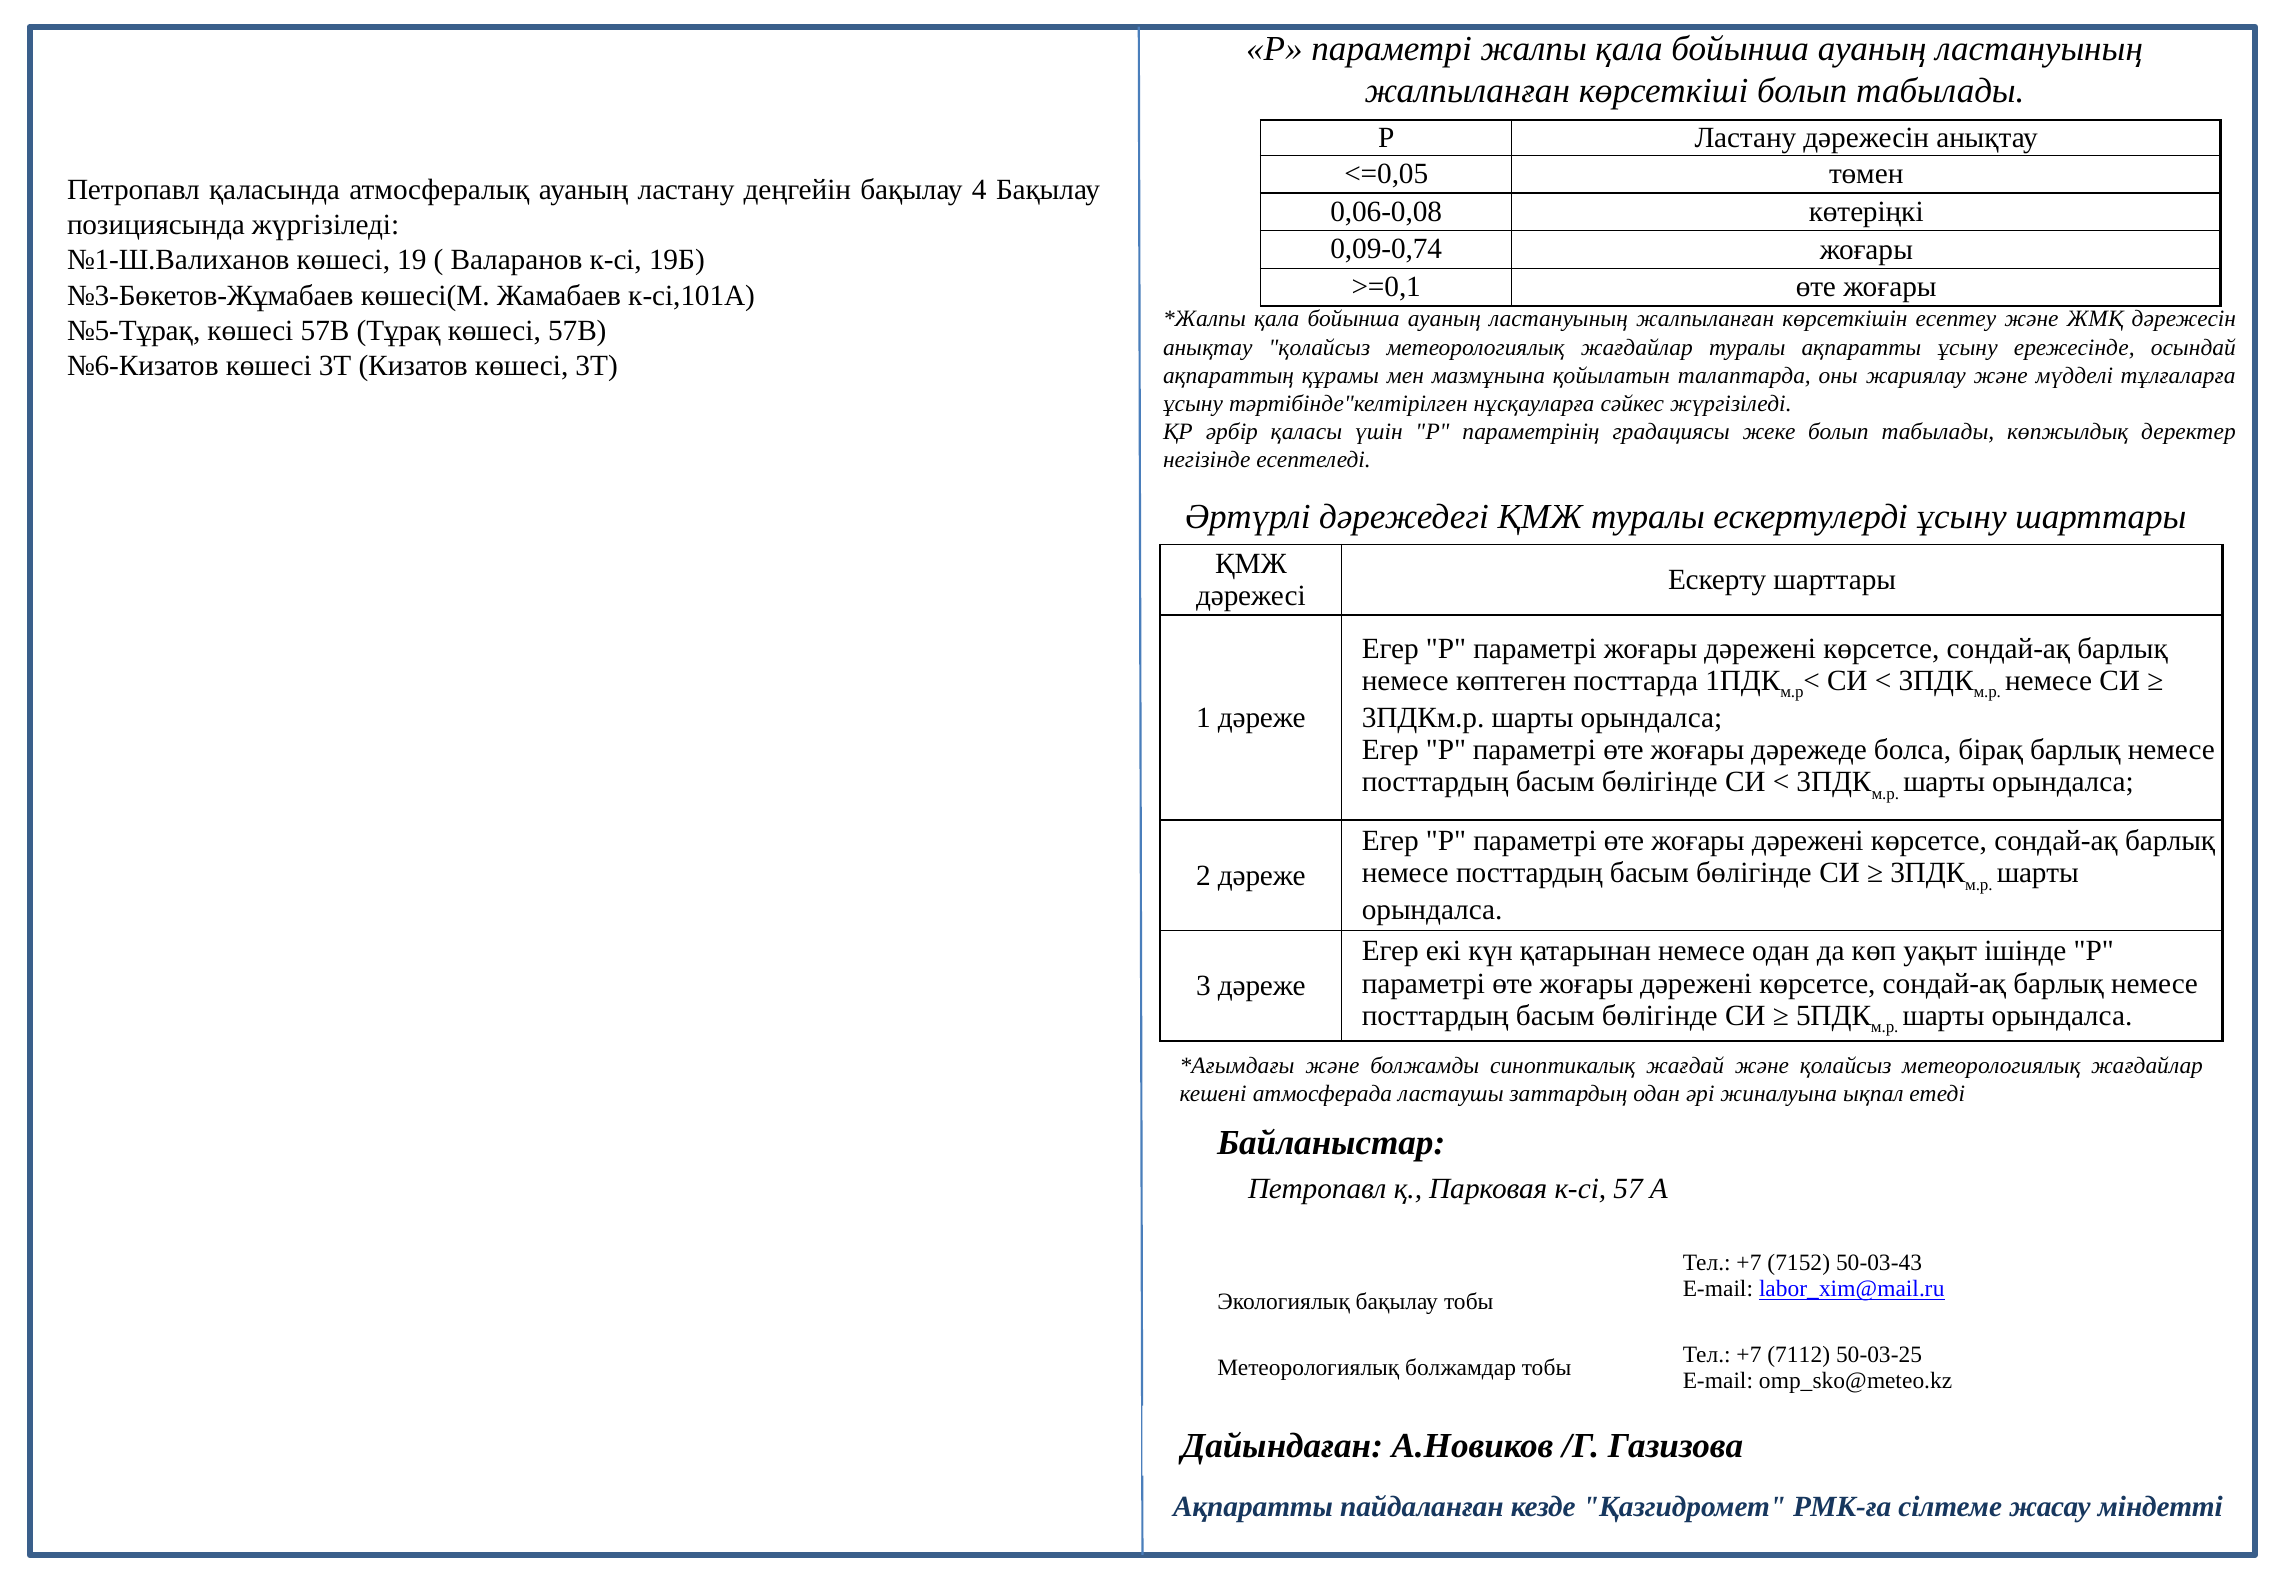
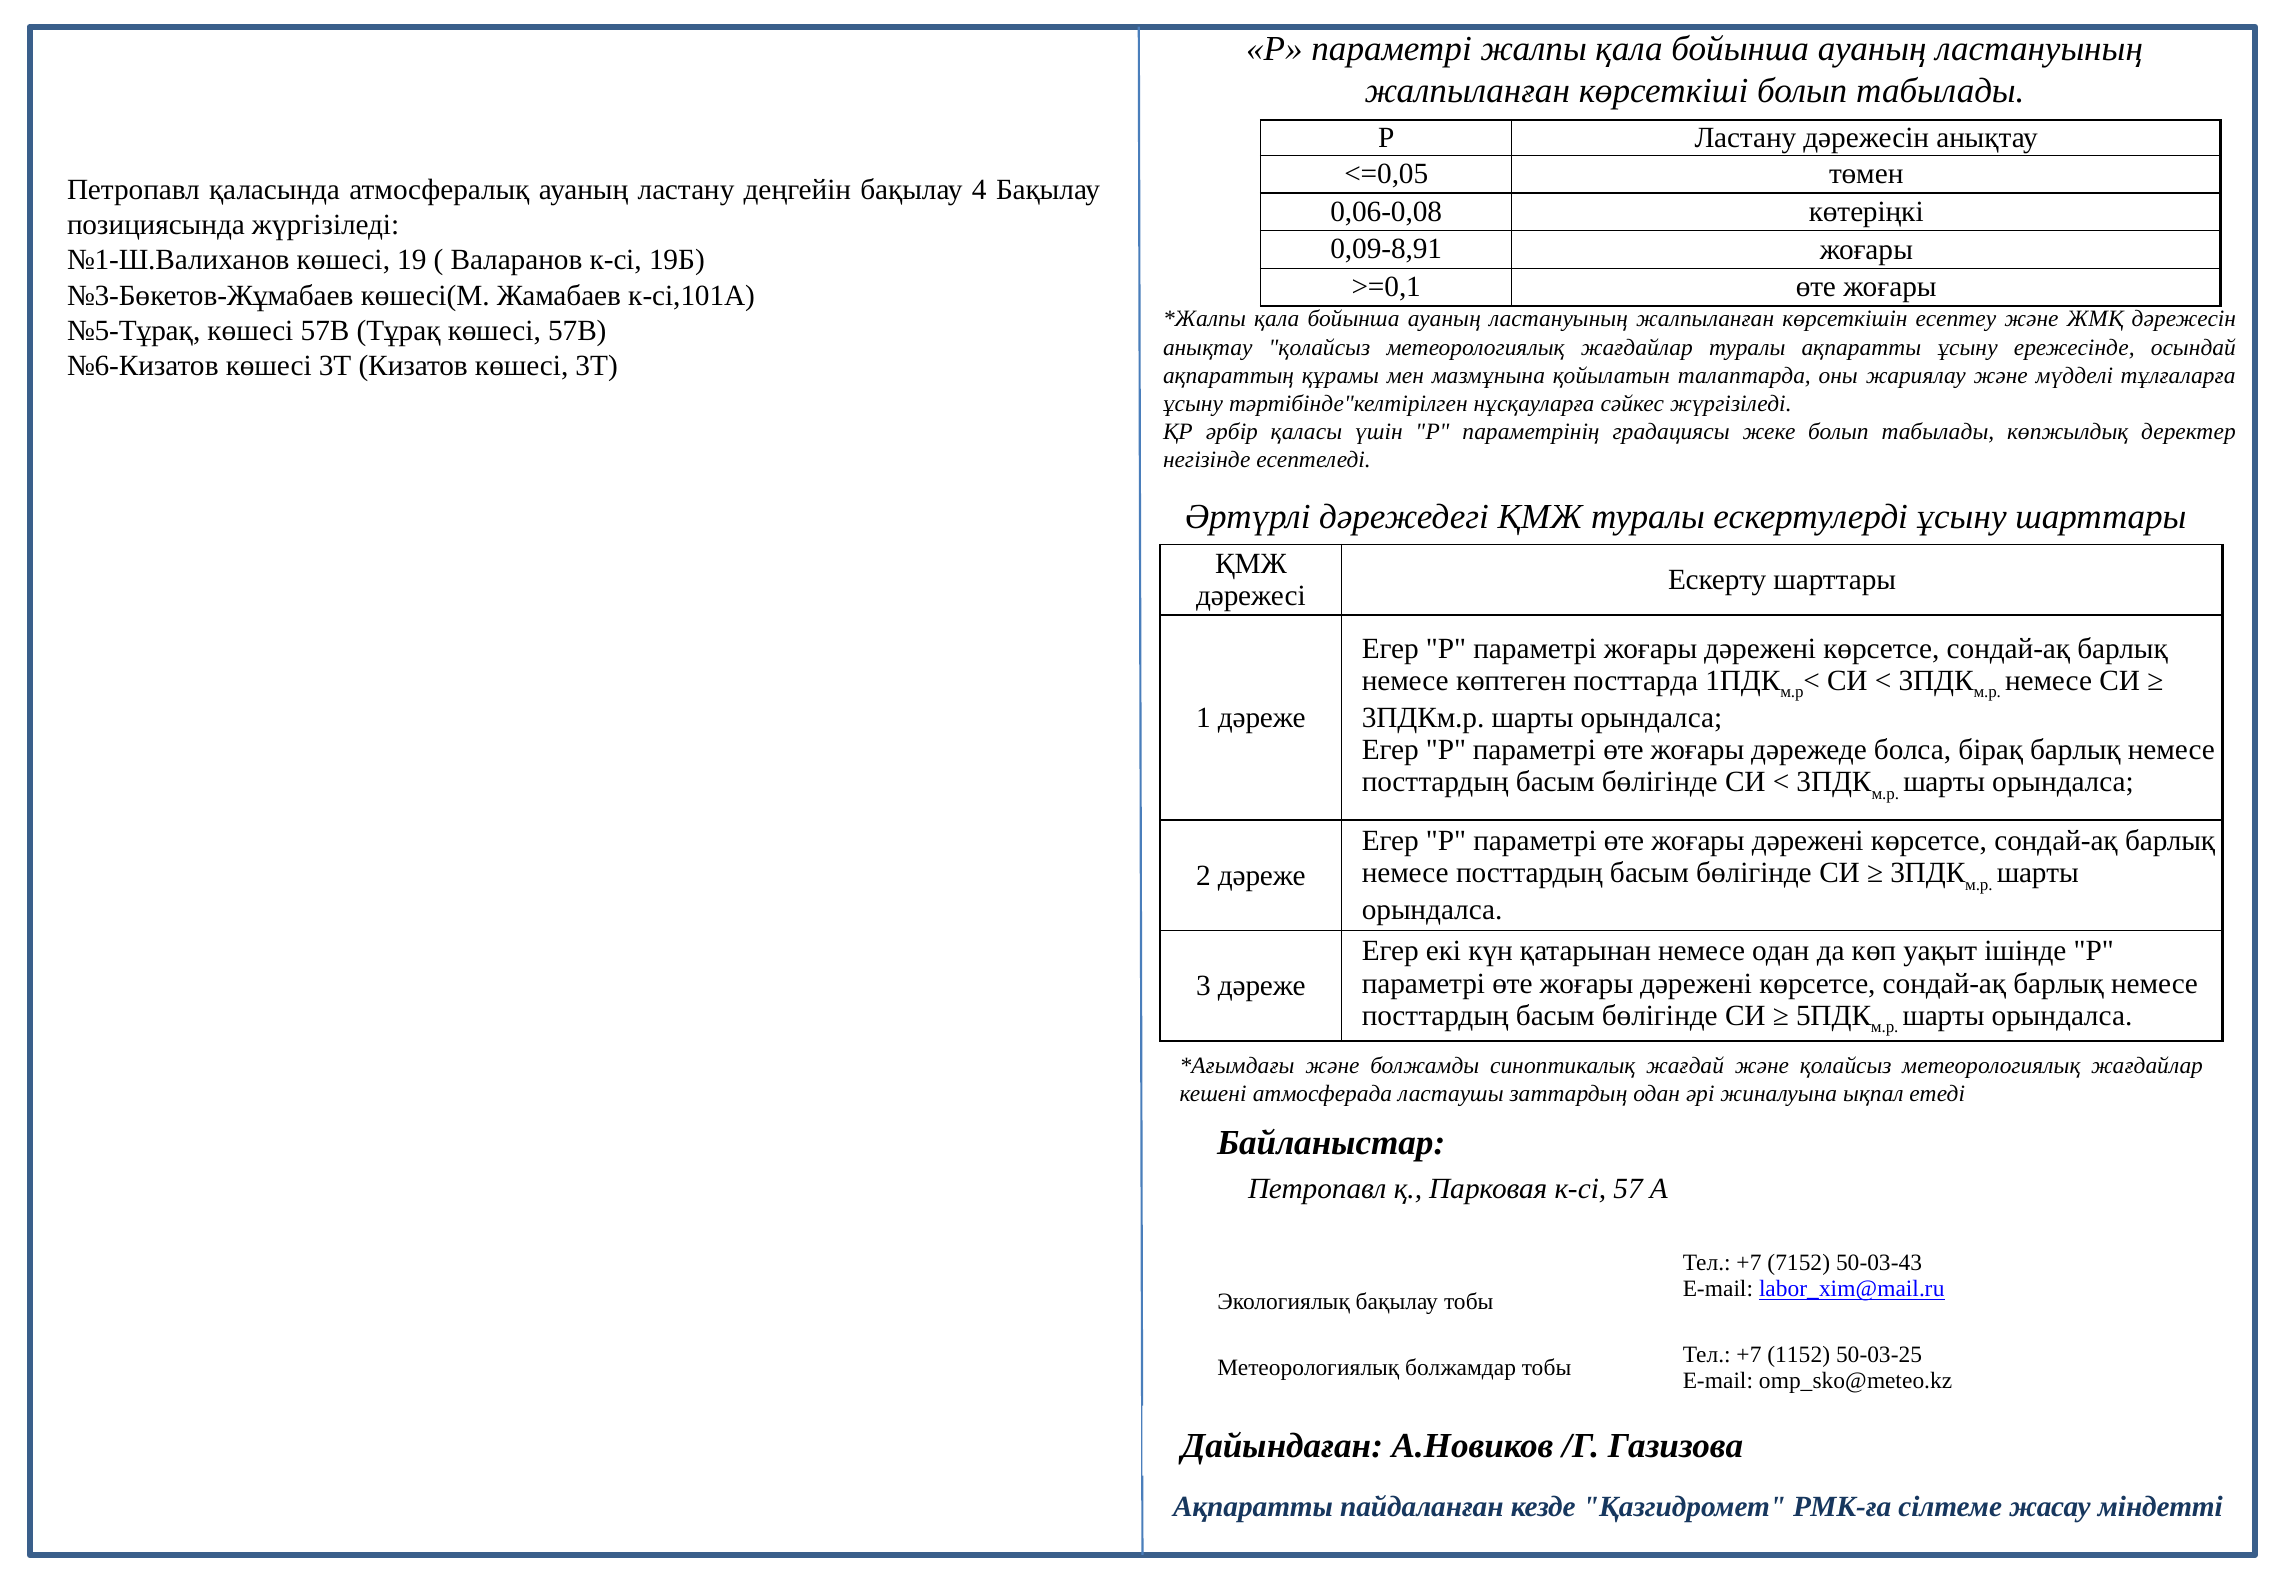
0,09-0,74: 0,09-0,74 -> 0,09-8,91
7112: 7112 -> 1152
